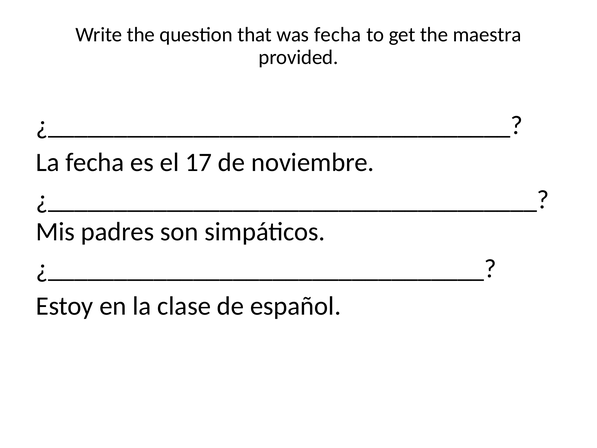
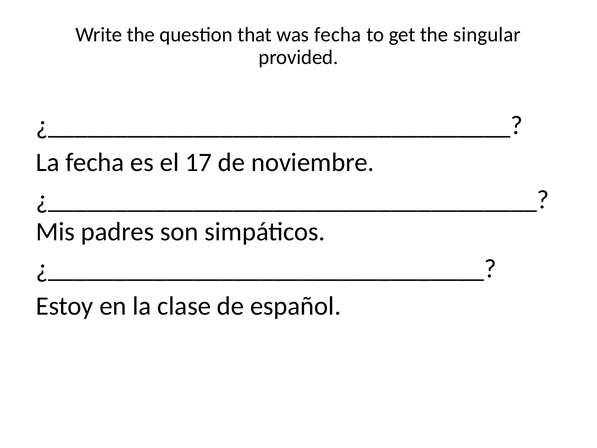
maestra: maestra -> singular
